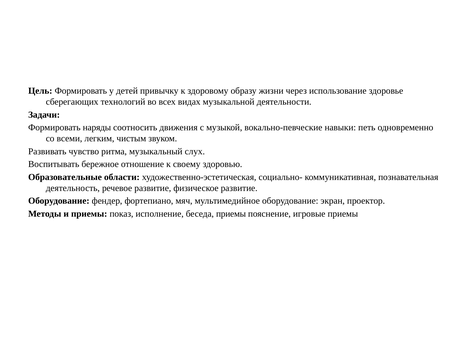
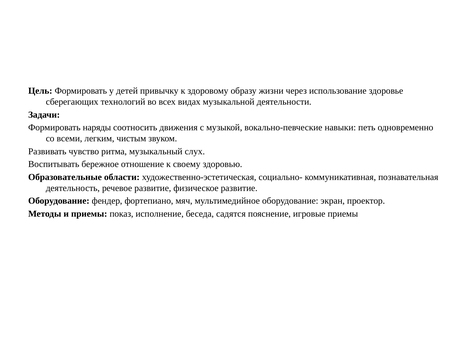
беседа приемы: приемы -> садятся
